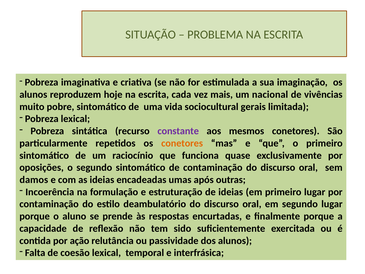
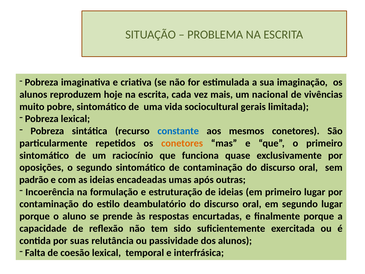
constante colour: purple -> blue
damos: damos -> padrão
ação: ação -> suas
